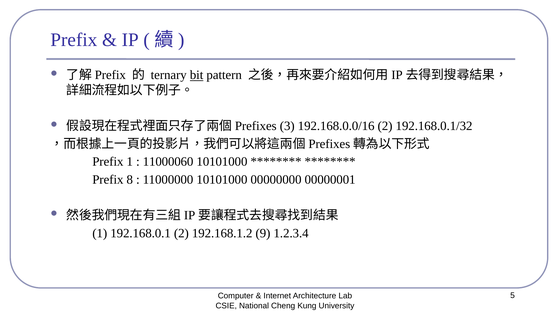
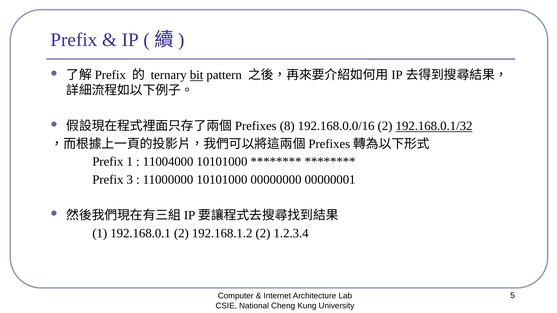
3: 3 -> 8
192.168.0.1/32 underline: none -> present
11000060: 11000060 -> 11004000
8: 8 -> 3
192.168.1.2 9: 9 -> 2
